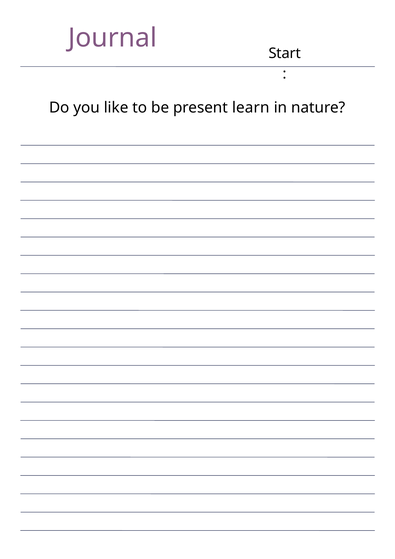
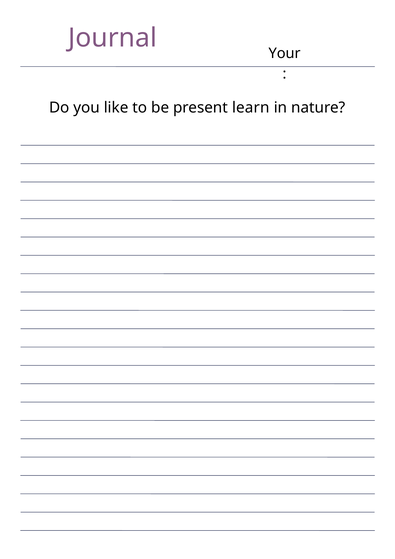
Start: Start -> Your
